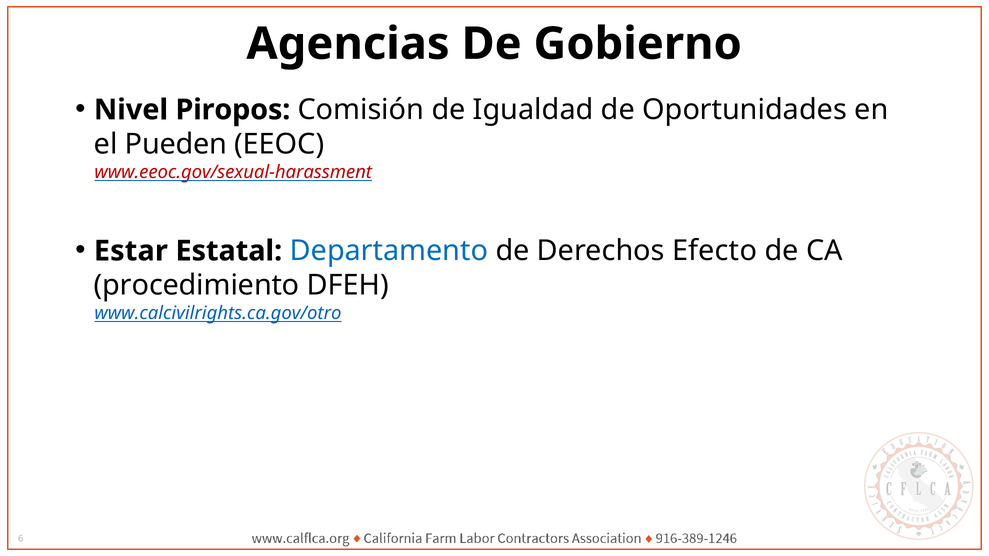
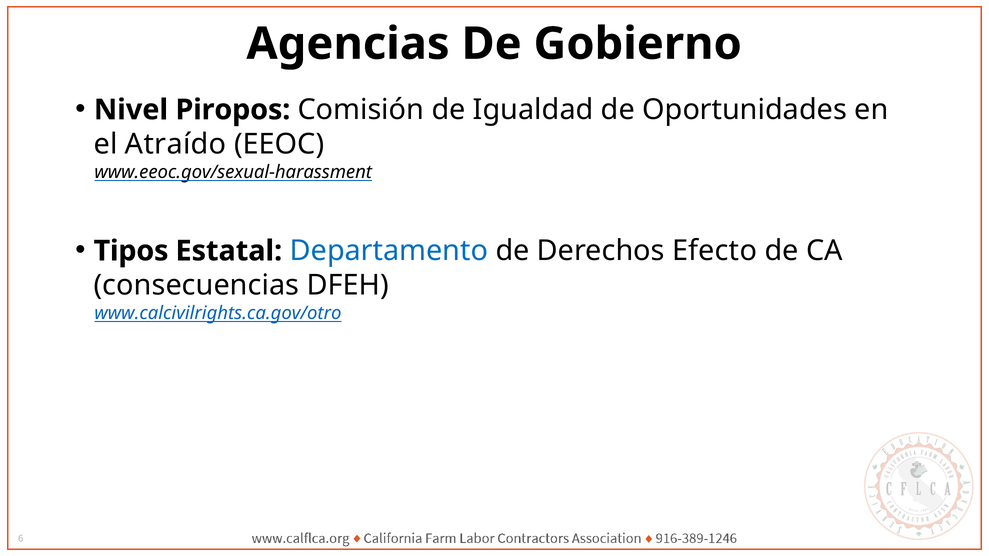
Pueden: Pueden -> Atraído
www.eeoc.gov/sexual-harassment colour: red -> black
Estar: Estar -> Tipos
procedimiento: procedimiento -> consecuencias
